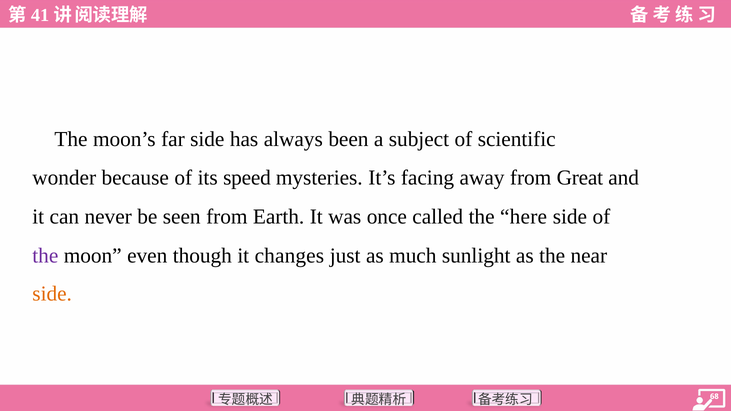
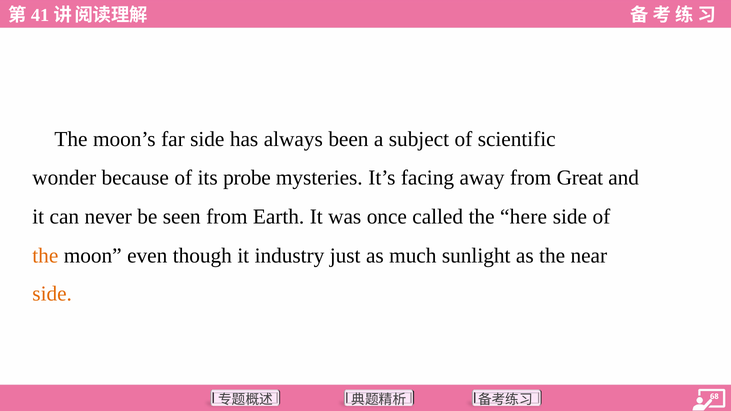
speed: speed -> probe
the at (45, 256) colour: purple -> orange
changes: changes -> industry
